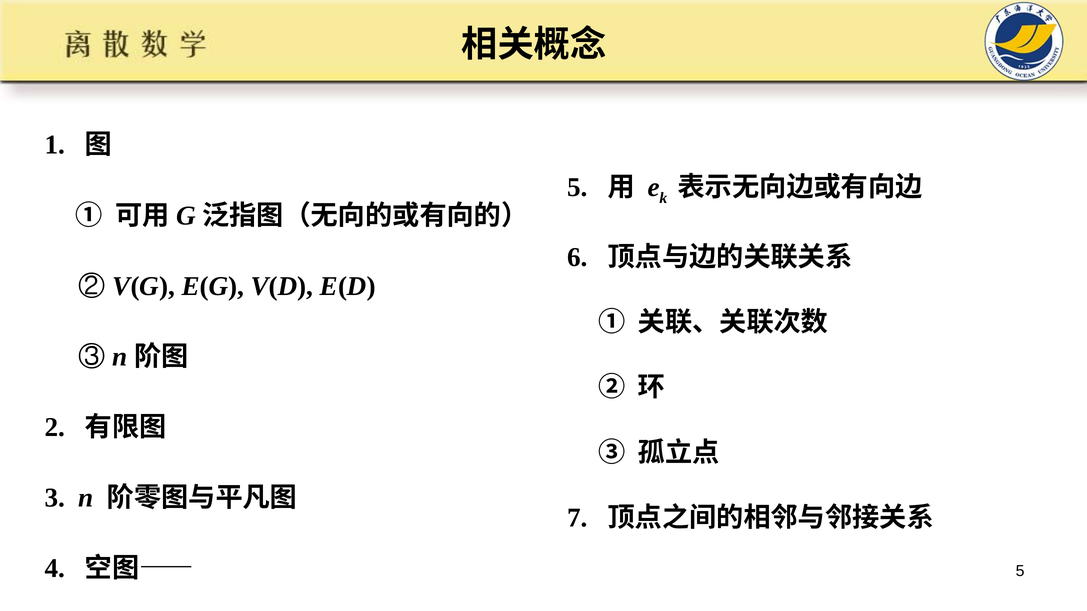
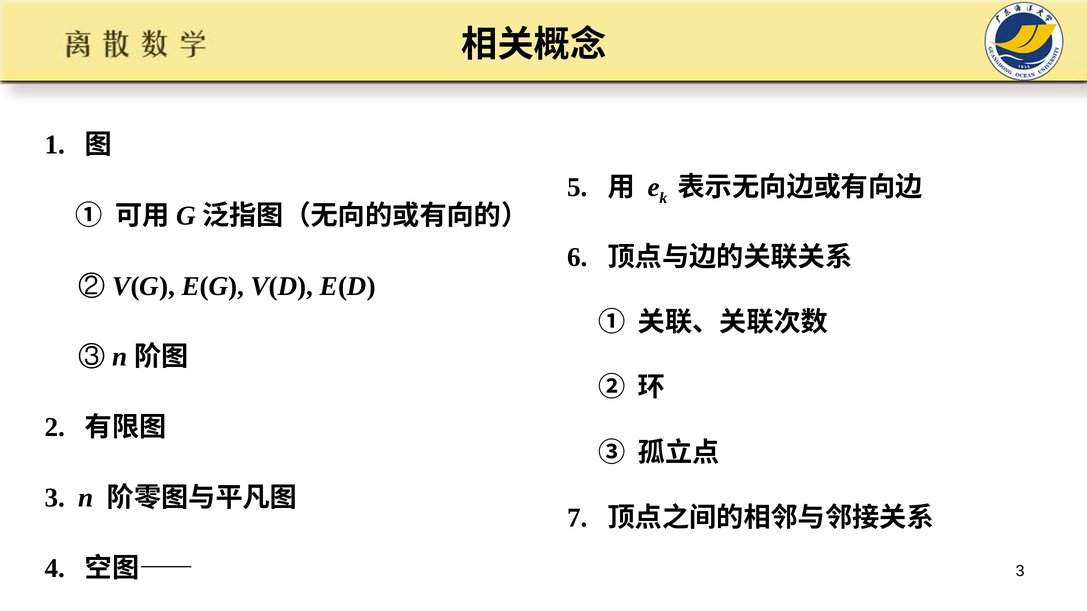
5 at (1020, 572): 5 -> 3
